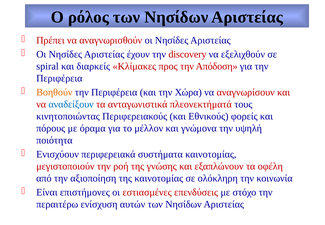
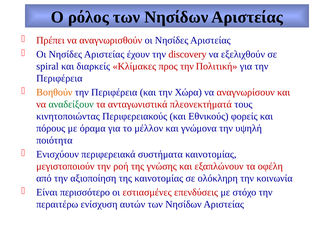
Απόδοση: Απόδοση -> Πολιτική
αναδείξουν colour: blue -> green
επιστήμονες: επιστήμονες -> περισσότερο
